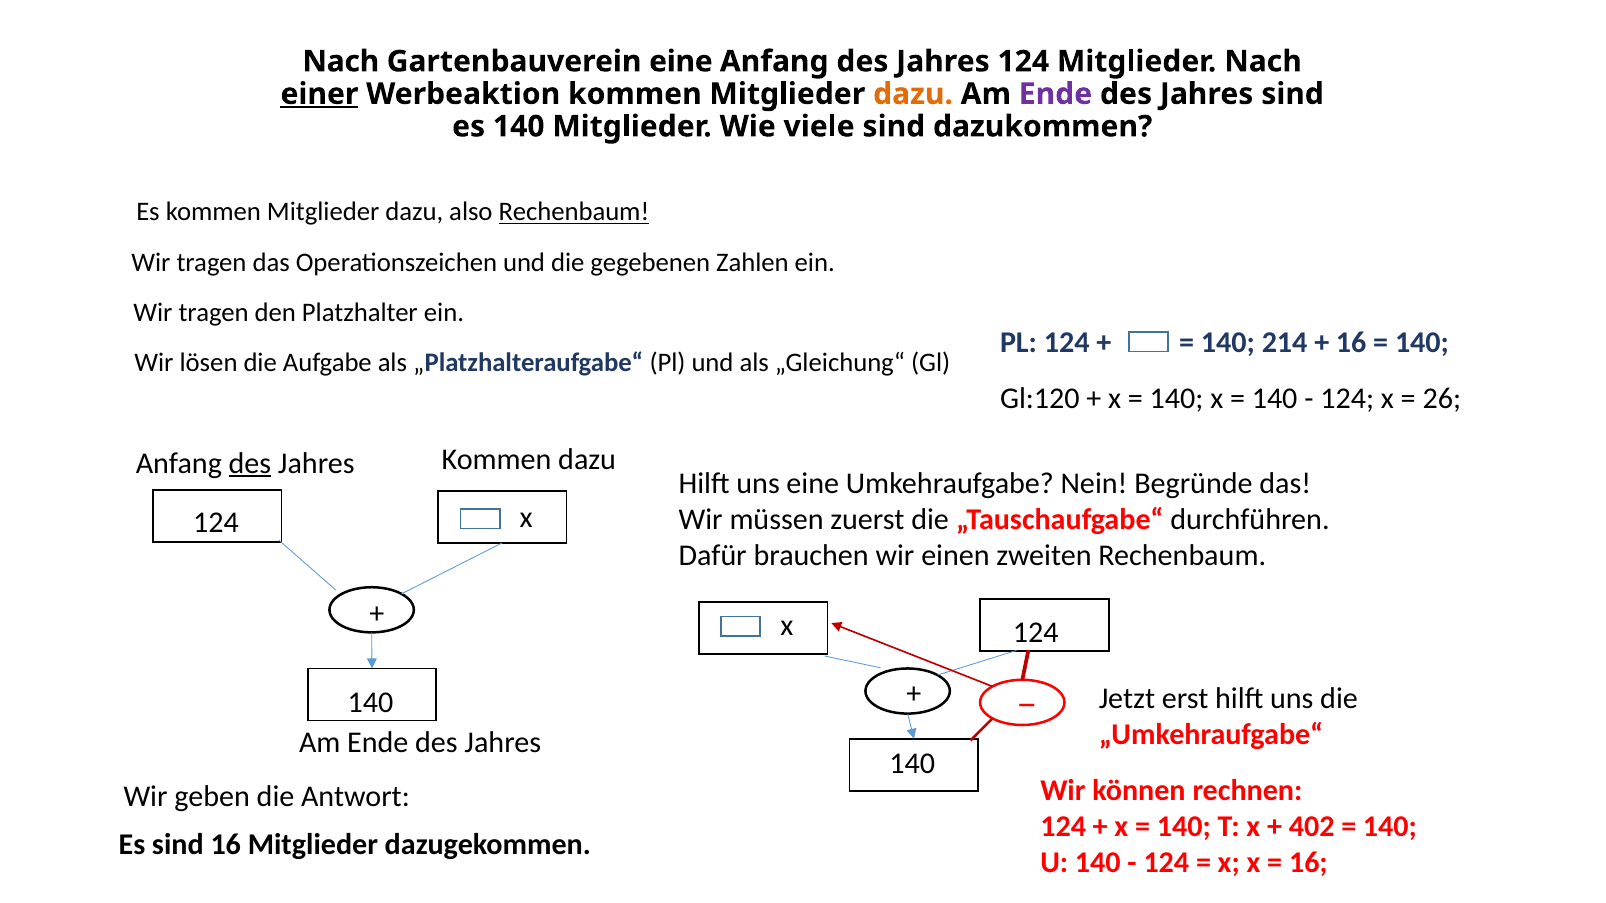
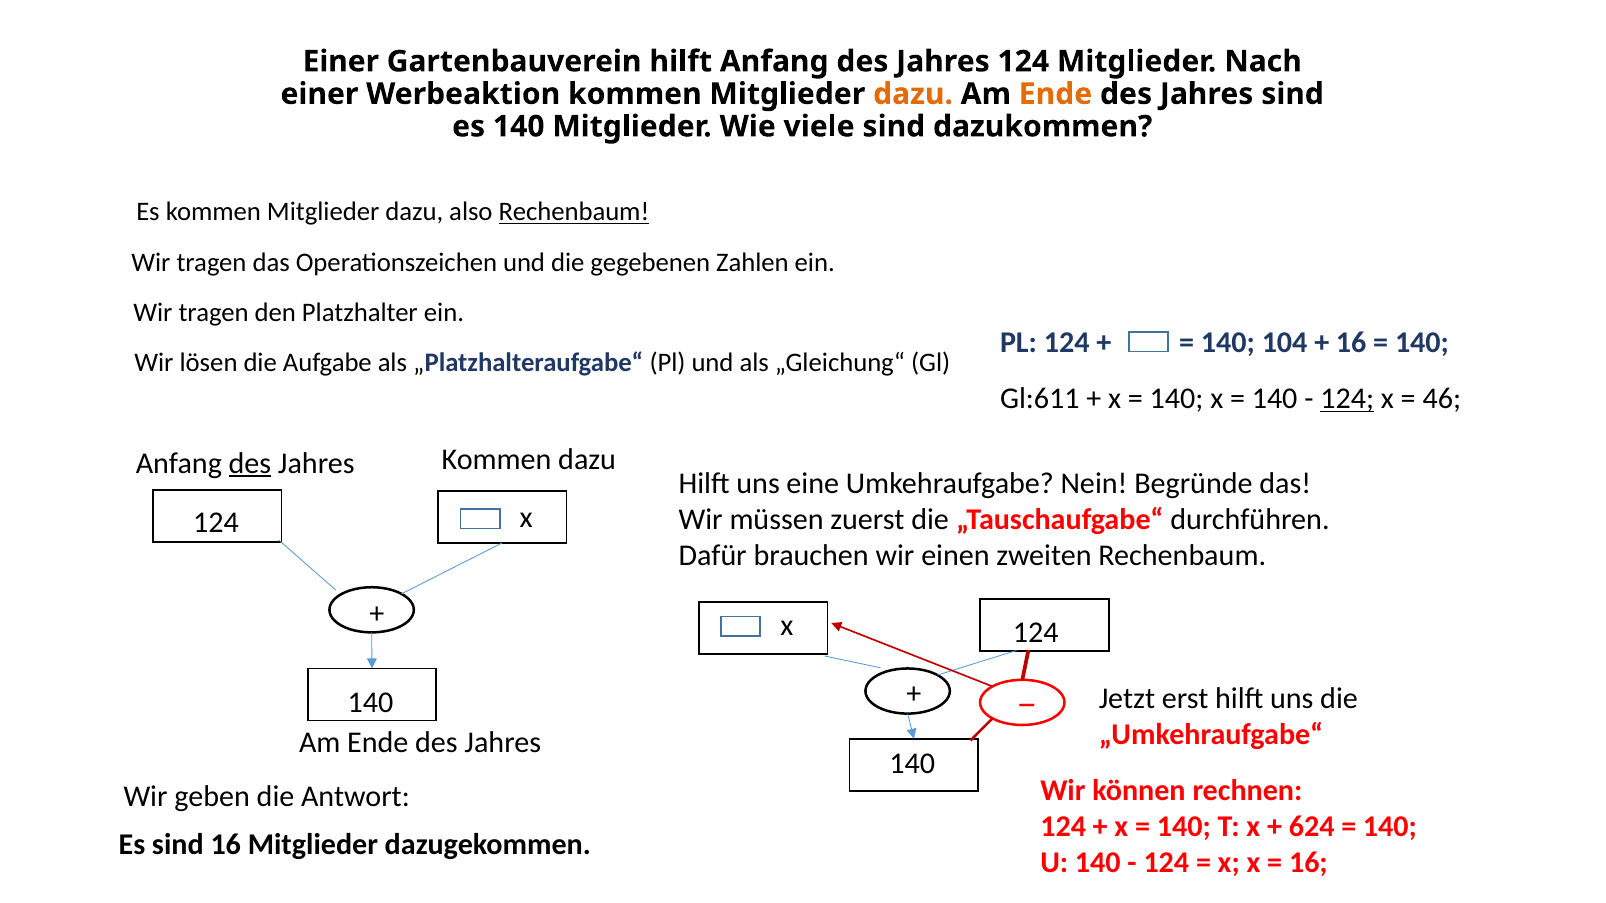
Nach at (341, 62): Nach -> Einer
Gartenbauverein eine: eine -> hilft
einer at (319, 94) underline: present -> none
Ende at (1055, 94) colour: purple -> orange
214: 214 -> 104
Gl:120: Gl:120 -> Gl:611
124 at (1347, 399) underline: none -> present
26: 26 -> 46
402: 402 -> 624
